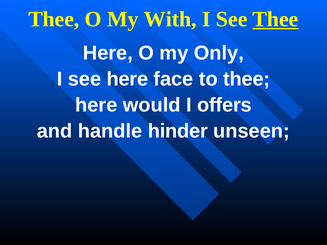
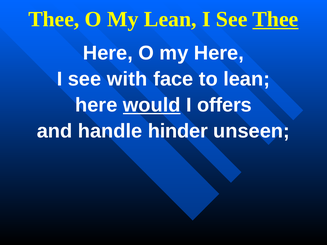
My With: With -> Lean
my Only: Only -> Here
see here: here -> with
to thee: thee -> lean
would underline: none -> present
